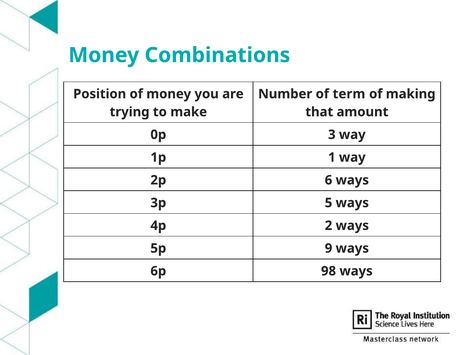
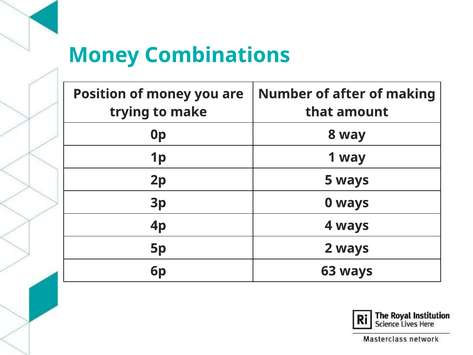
term: term -> after
3: 3 -> 8
6: 6 -> 5
5: 5 -> 0
2: 2 -> 4
9: 9 -> 2
98: 98 -> 63
